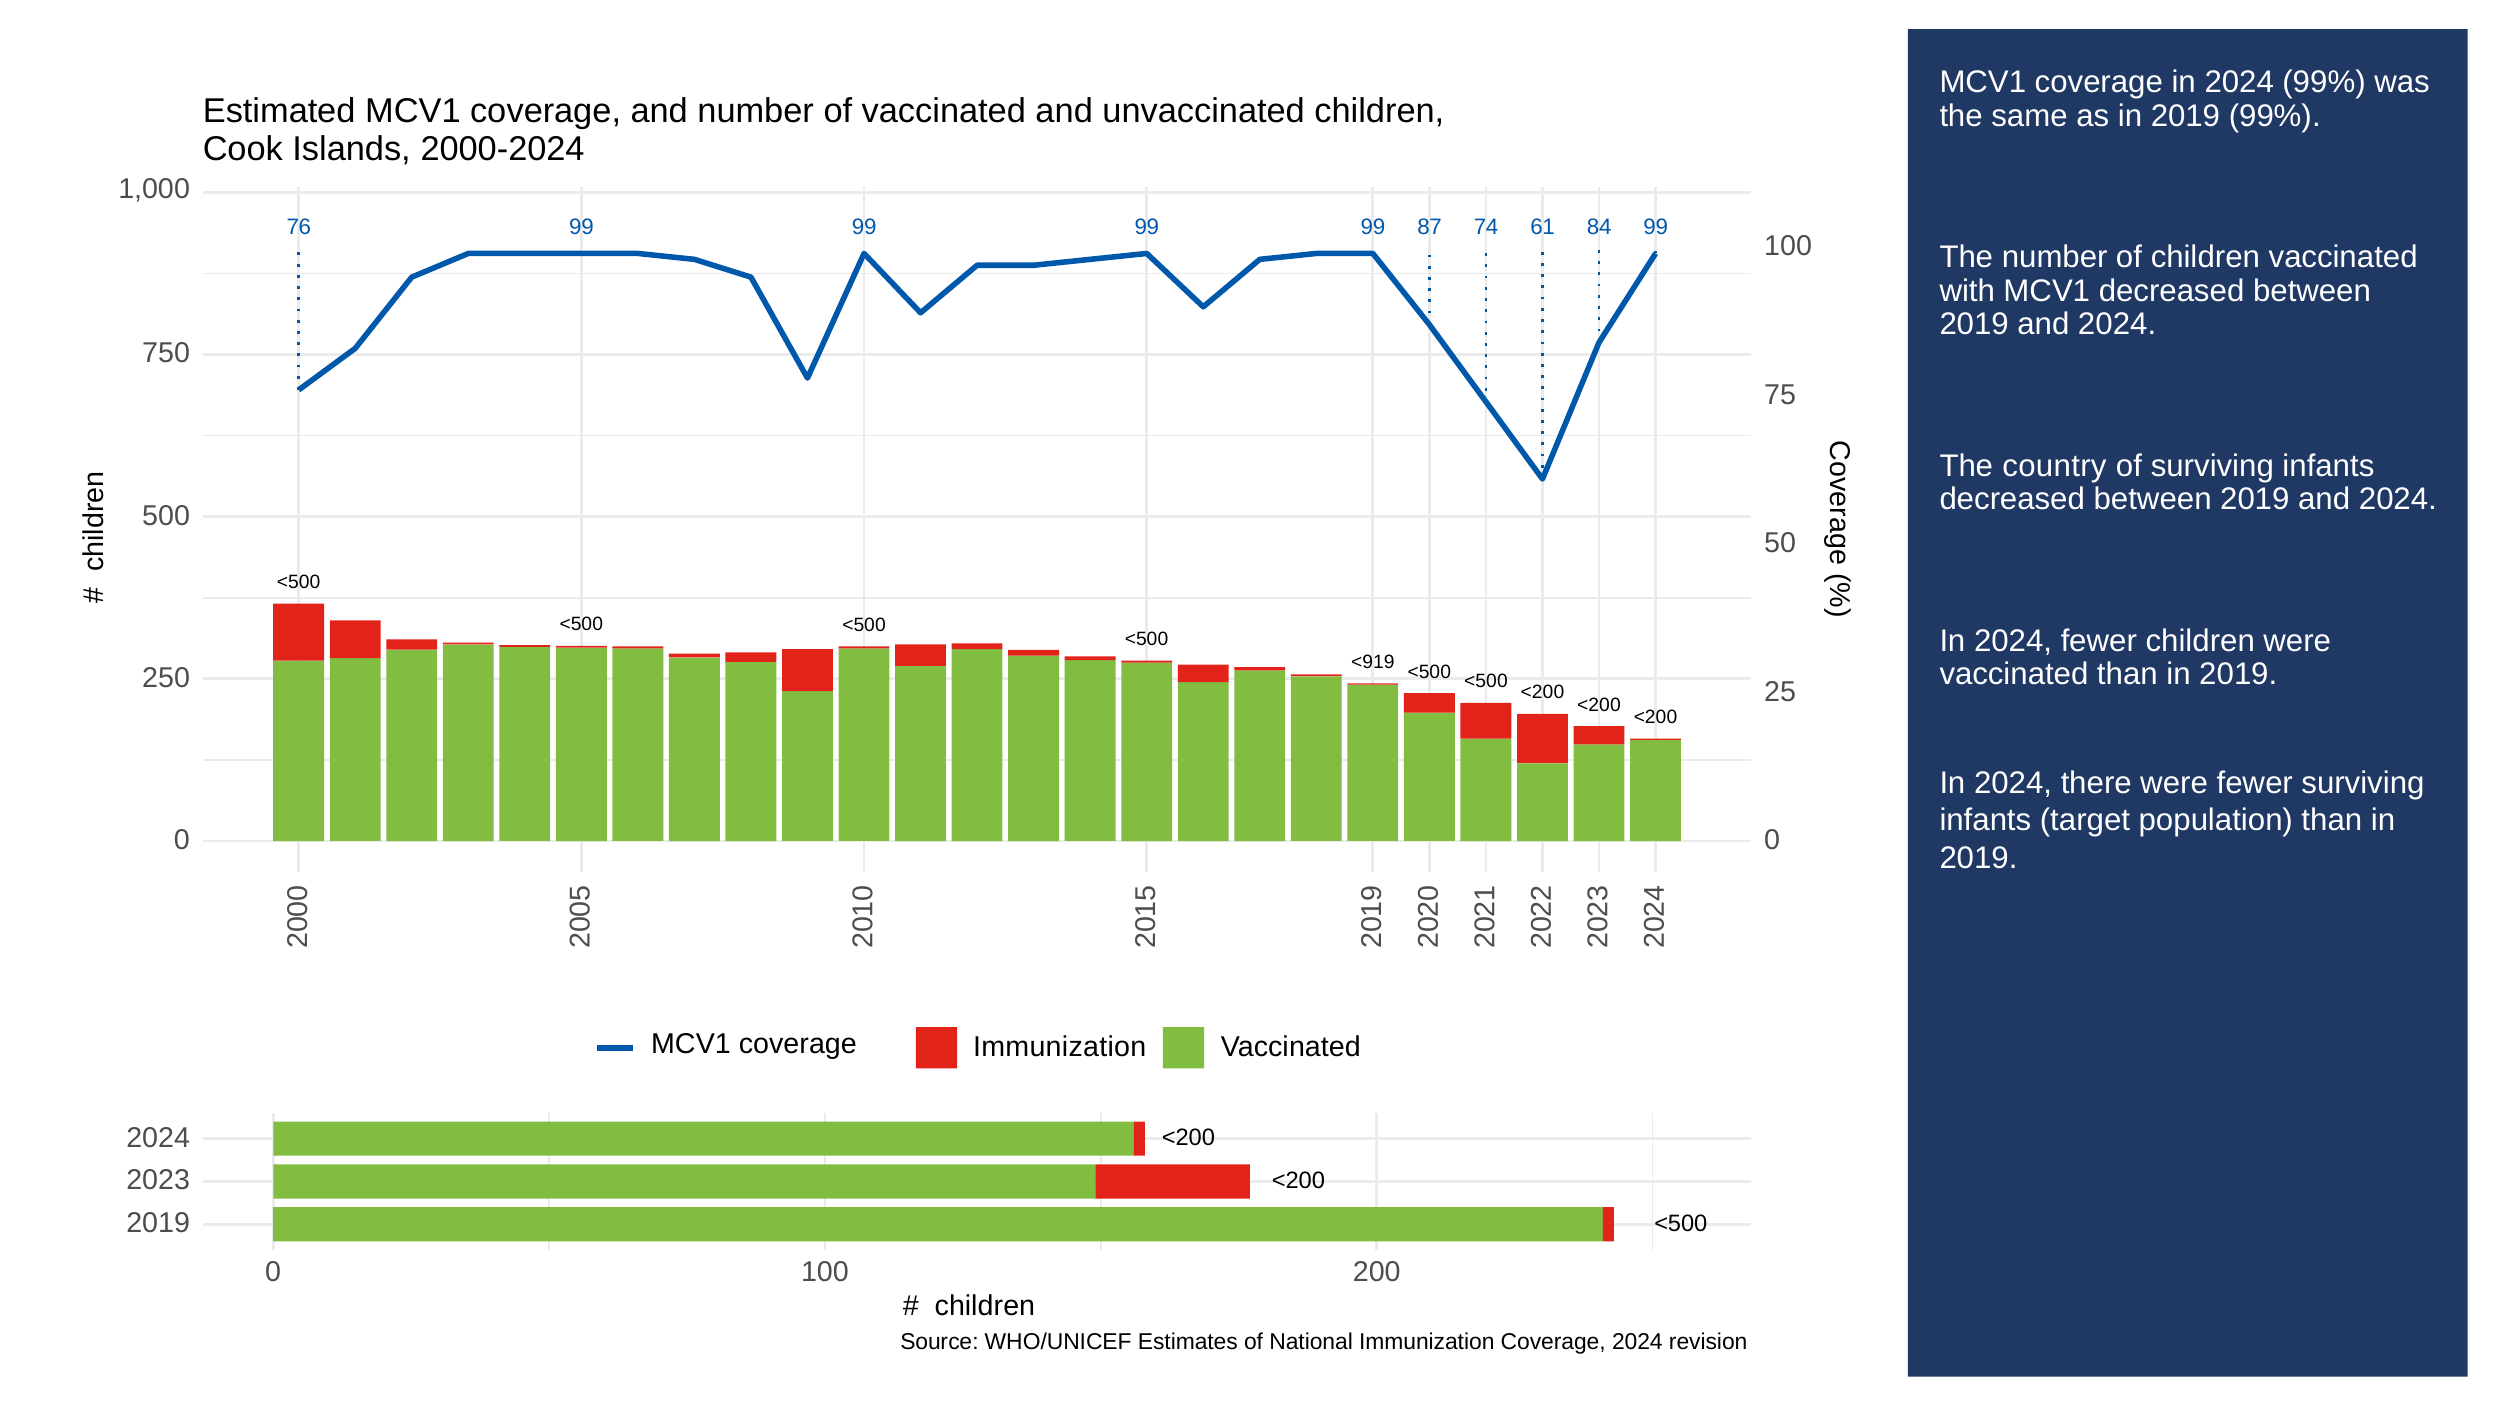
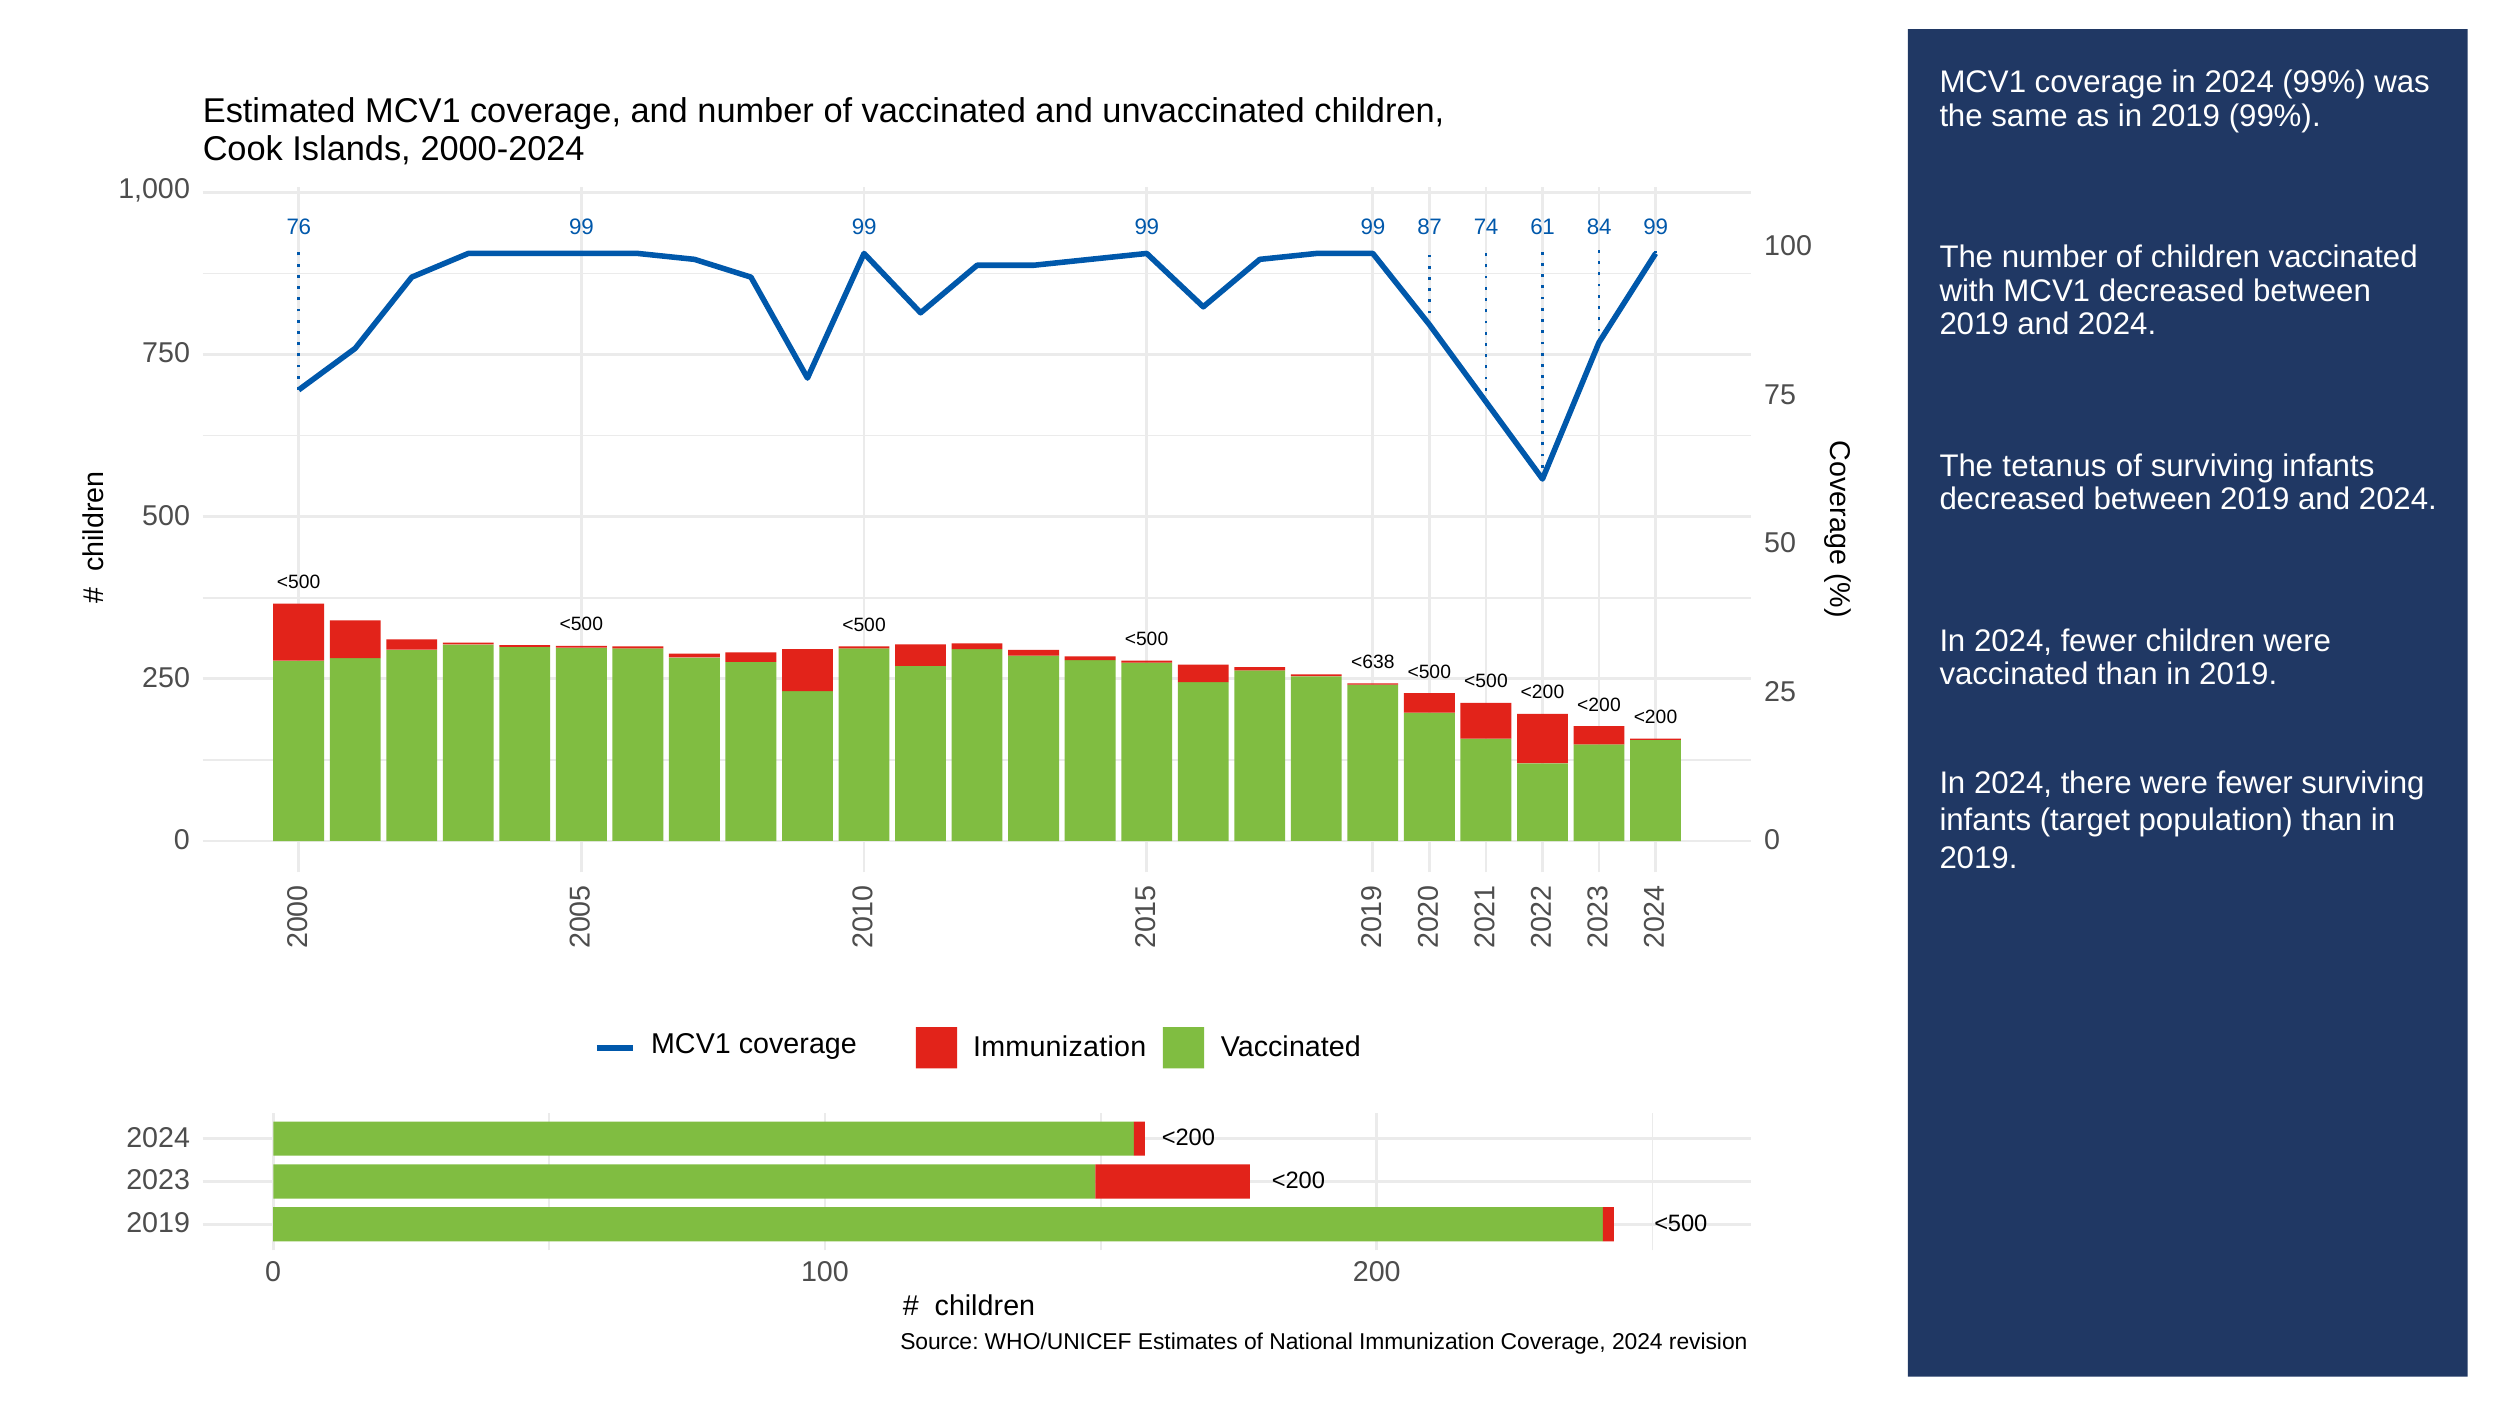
country: country -> tetanus
<919: <919 -> <638
